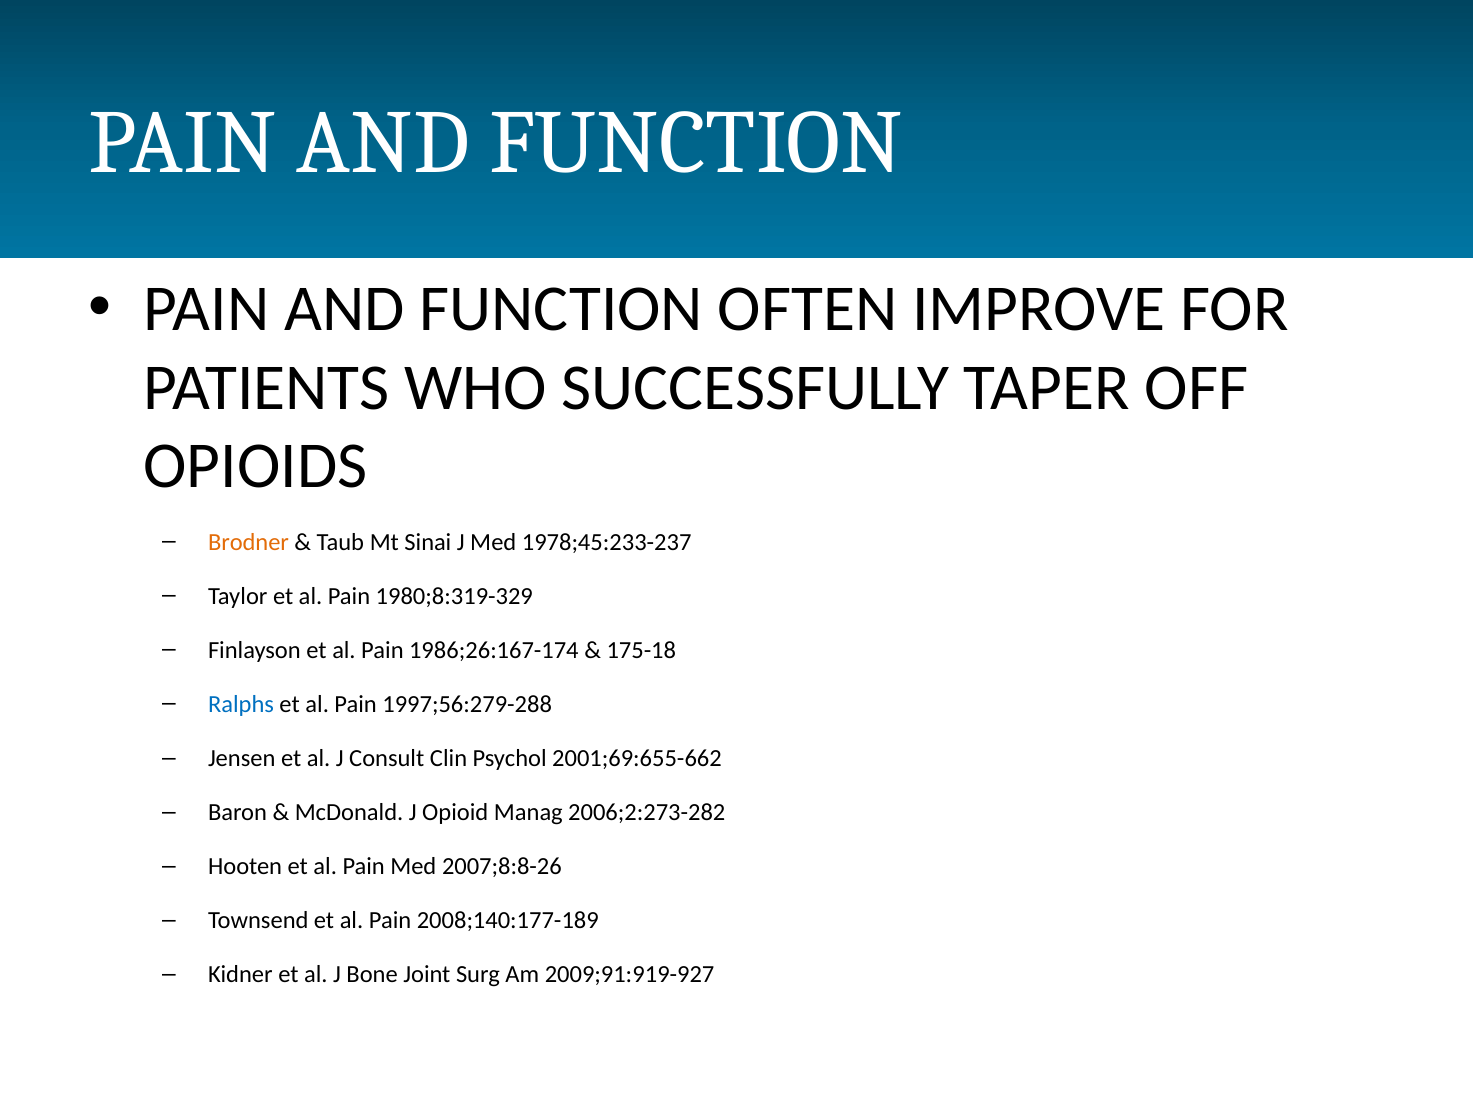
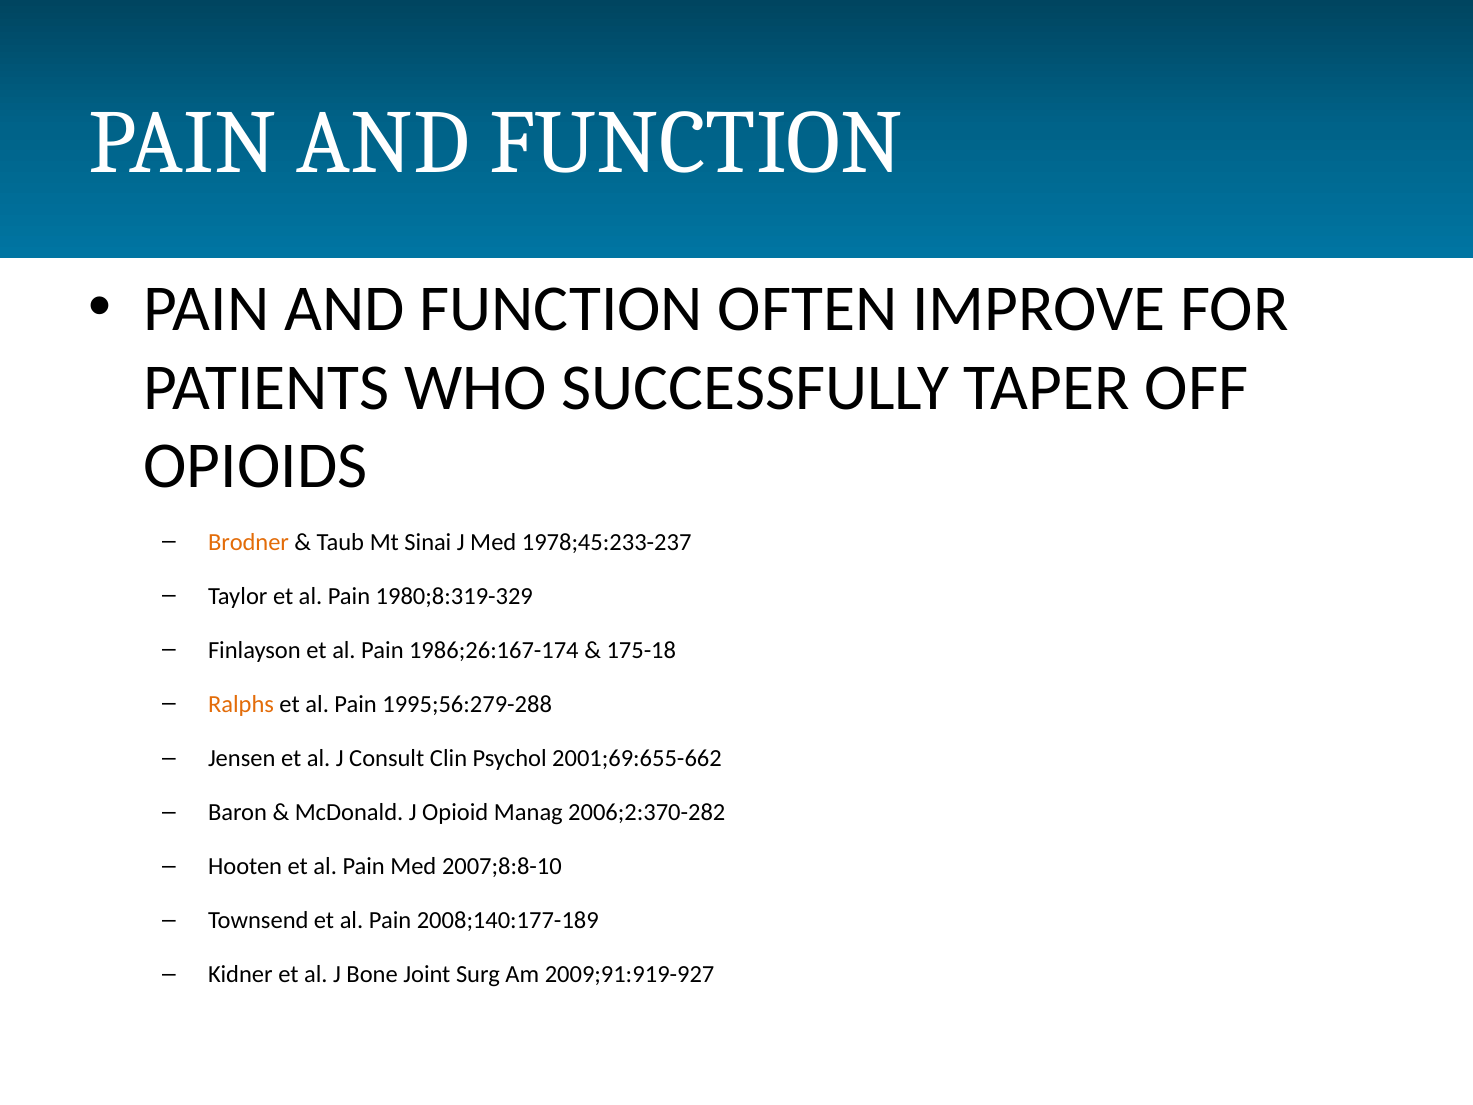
Ralphs colour: blue -> orange
1997;56:279-288: 1997;56:279-288 -> 1995;56:279-288
2006;2:273-282: 2006;2:273-282 -> 2006;2:370-282
2007;8:8-26: 2007;8:8-26 -> 2007;8:8-10
